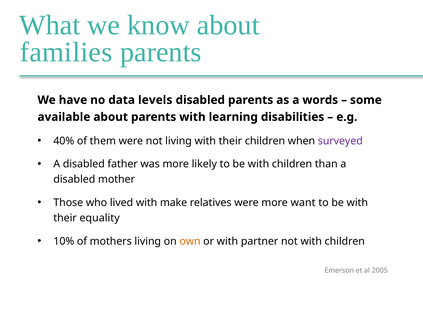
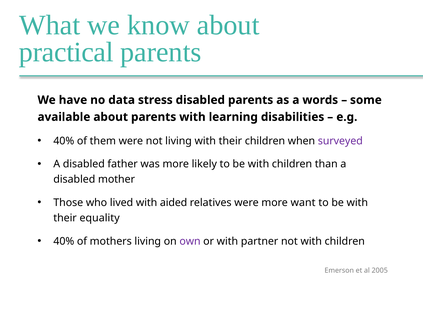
families: families -> practical
levels: levels -> stress
make: make -> aided
10% at (64, 241): 10% -> 40%
own colour: orange -> purple
